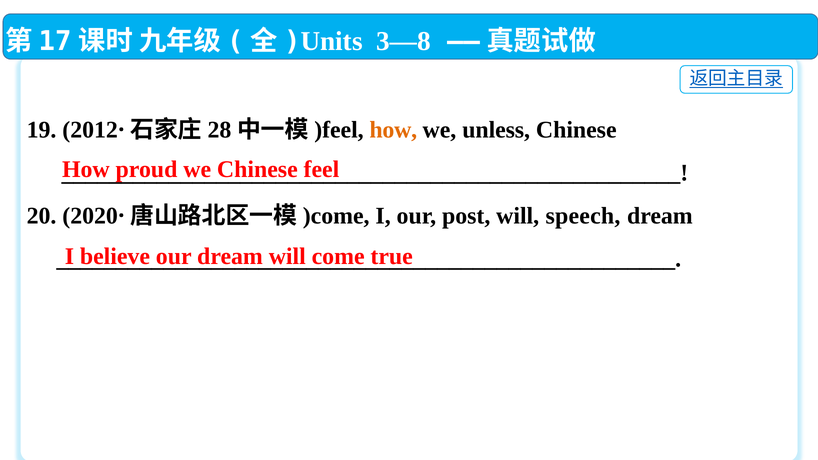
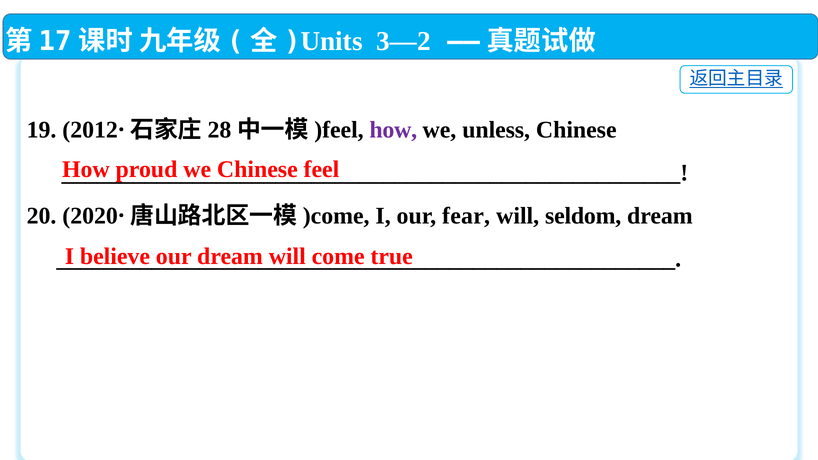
3—8: 3—8 -> 3—2
how at (393, 130) colour: orange -> purple
post: post -> fear
speech: speech -> seldom
